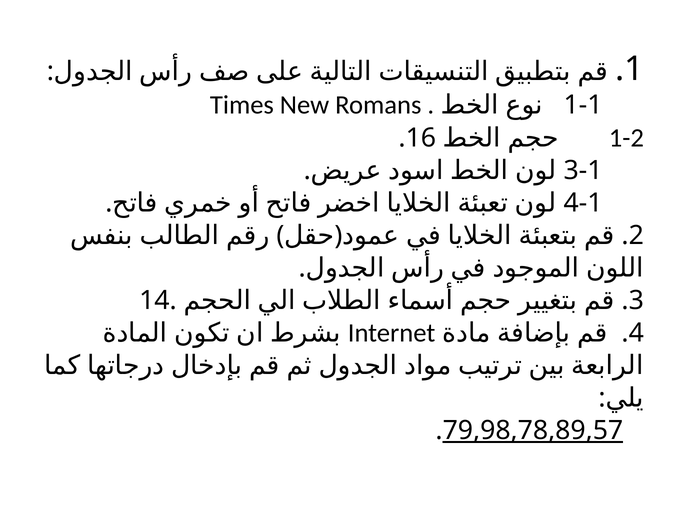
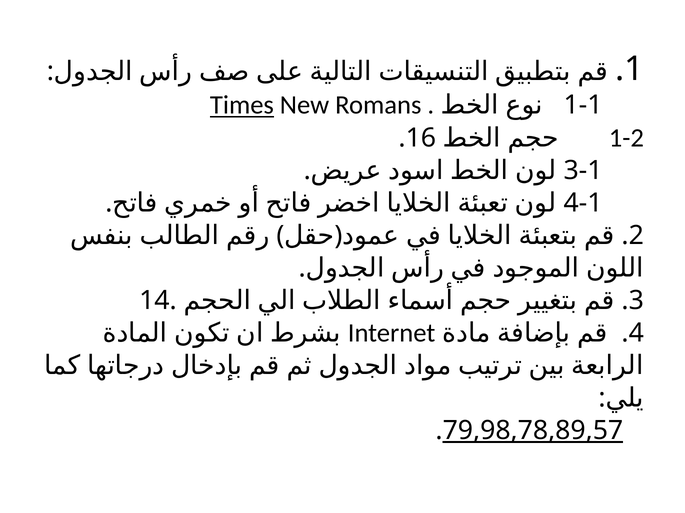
Times underline: none -> present
